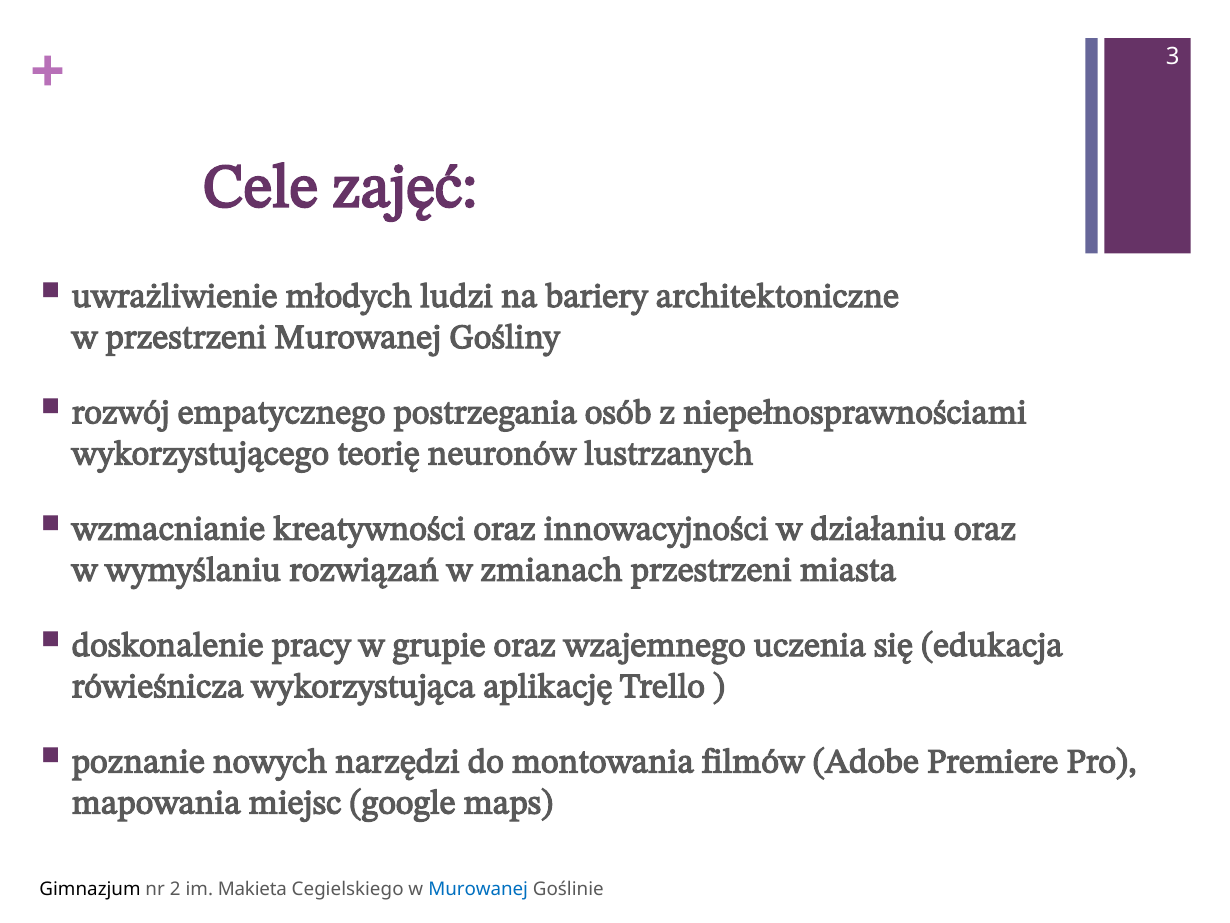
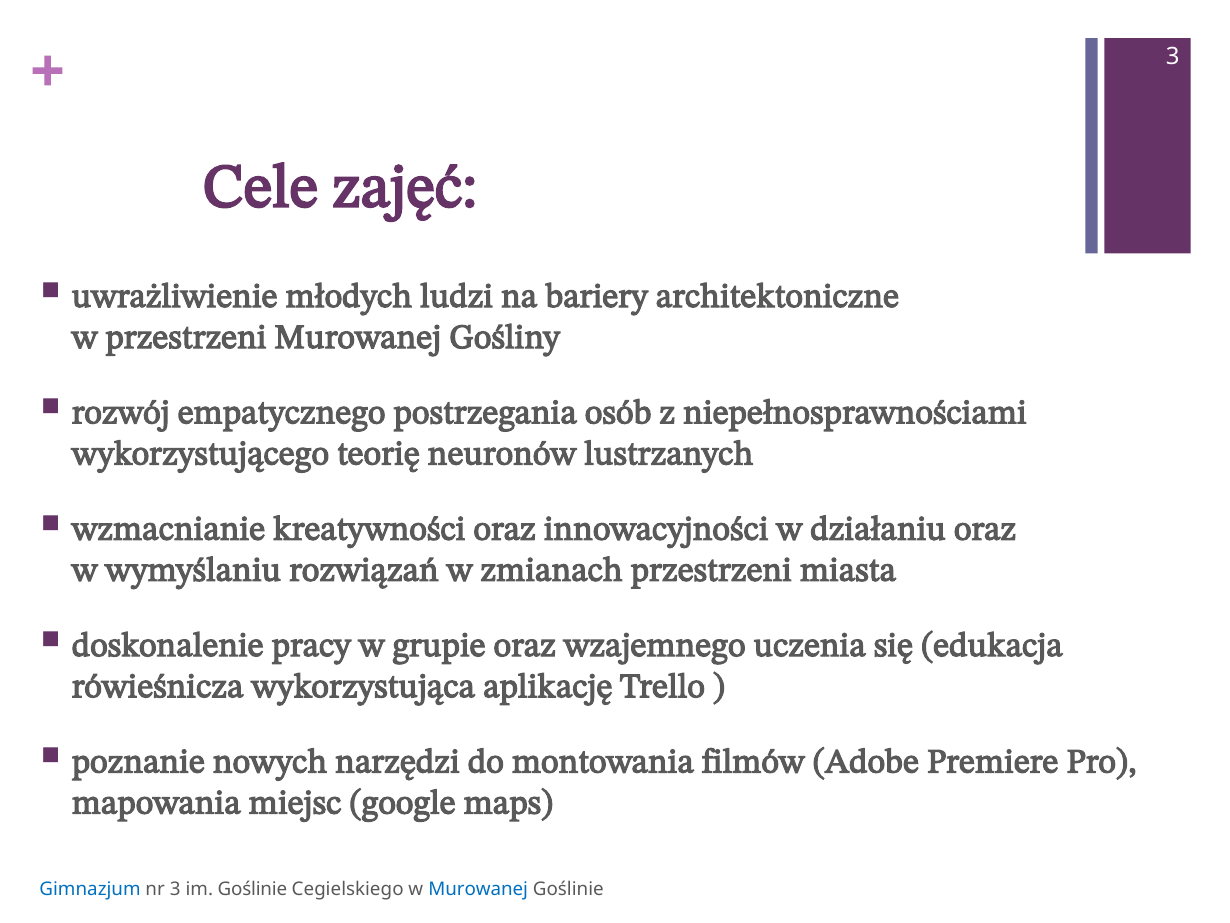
Gimnazjum colour: black -> blue
nr 2: 2 -> 3
im Makieta: Makieta -> Goślinie
